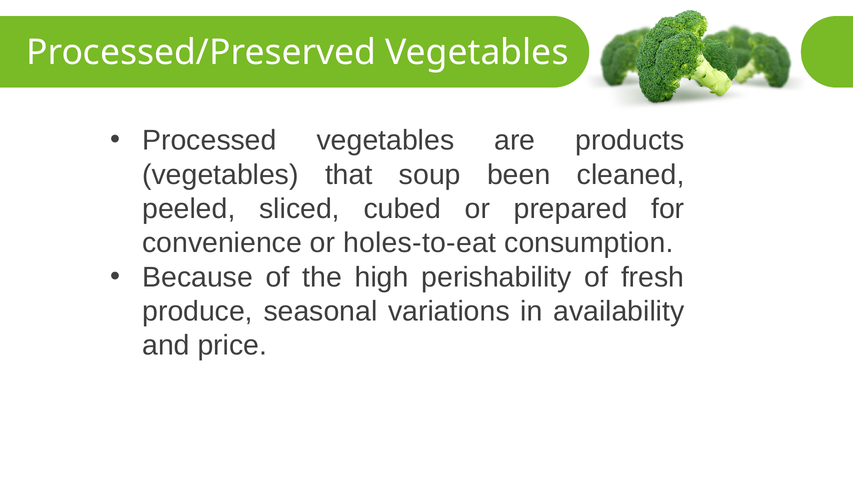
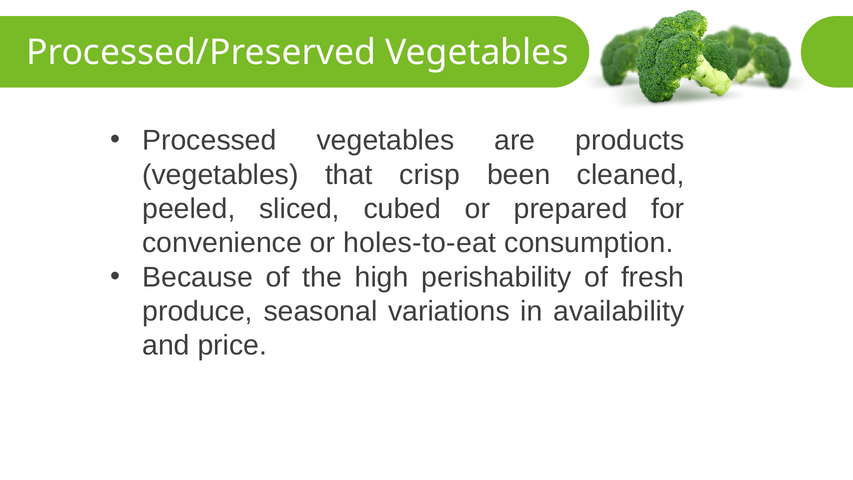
soup: soup -> crisp
